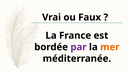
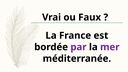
mer colour: orange -> purple
